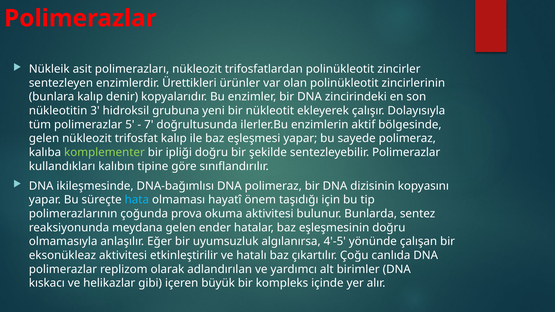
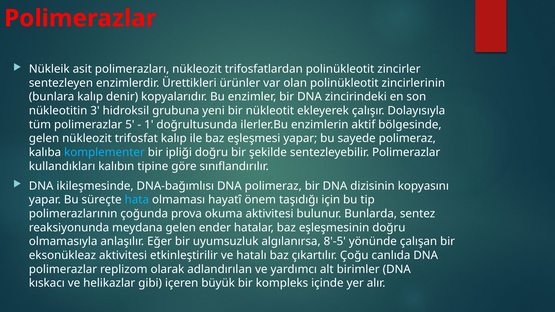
7: 7 -> 1
komplementer colour: light green -> light blue
4'-5: 4'-5 -> 8'-5
